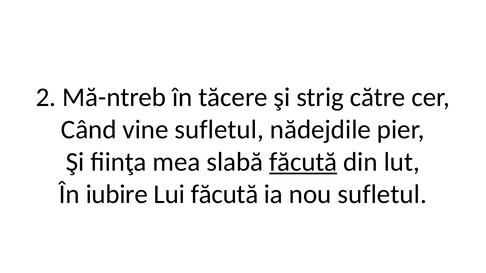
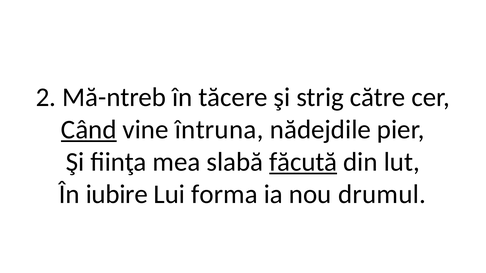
Când underline: none -> present
vine sufletul: sufletul -> întruna
Lui făcută: făcută -> forma
nou sufletul: sufletul -> drumul
